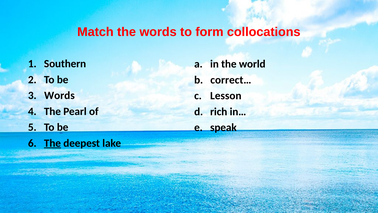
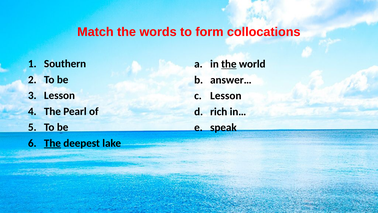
the at (229, 64) underline: none -> present
correct…: correct… -> answer…
Words at (59, 95): Words -> Lesson
